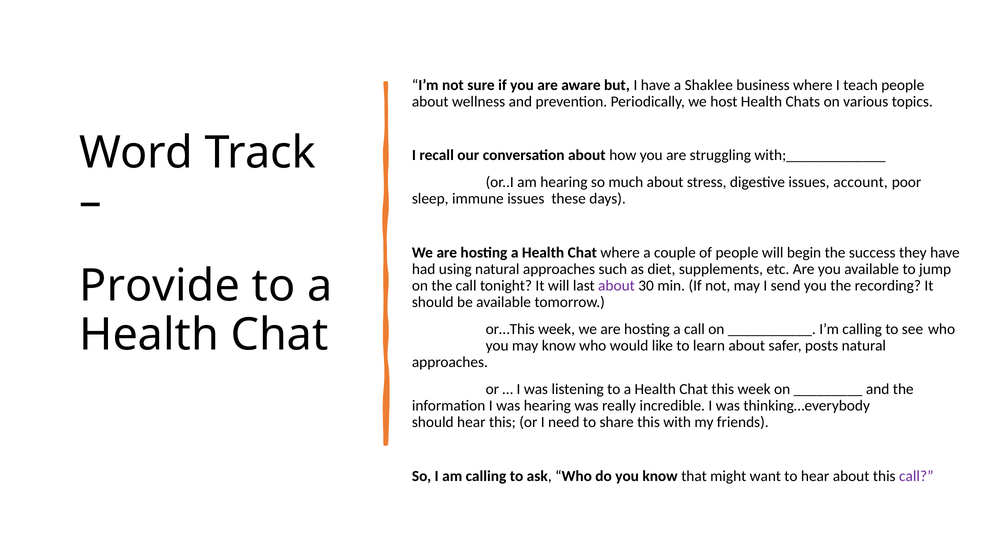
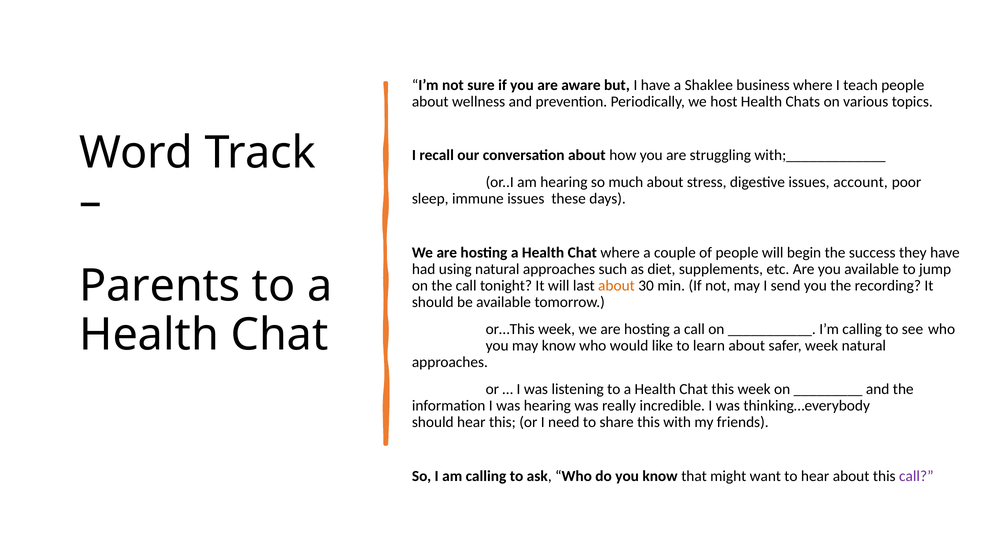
Provide: Provide -> Parents
about at (616, 286) colour: purple -> orange
safer posts: posts -> week
